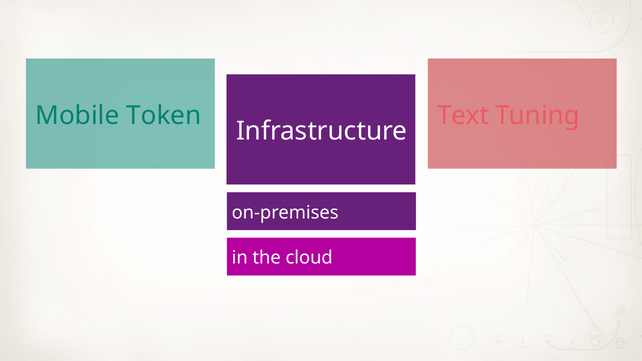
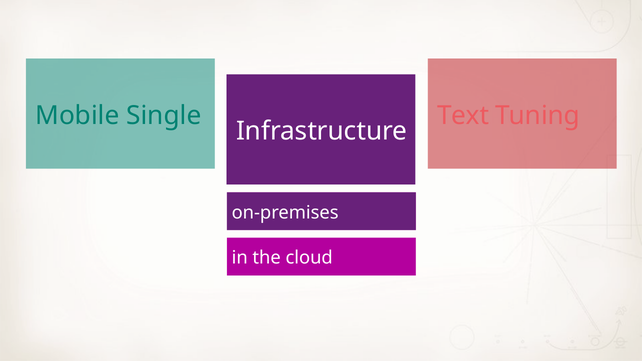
Token: Token -> Single
